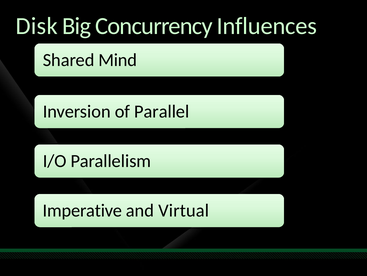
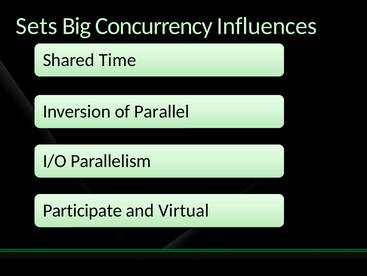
Disk: Disk -> Sets
Mind: Mind -> Time
Imperative: Imperative -> Participate
